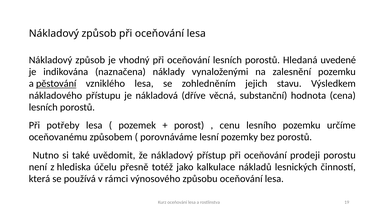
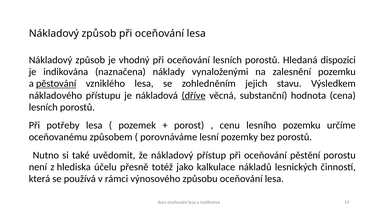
uvedené: uvedené -> dispozici
dříve underline: none -> present
prodeji: prodeji -> pěstění
